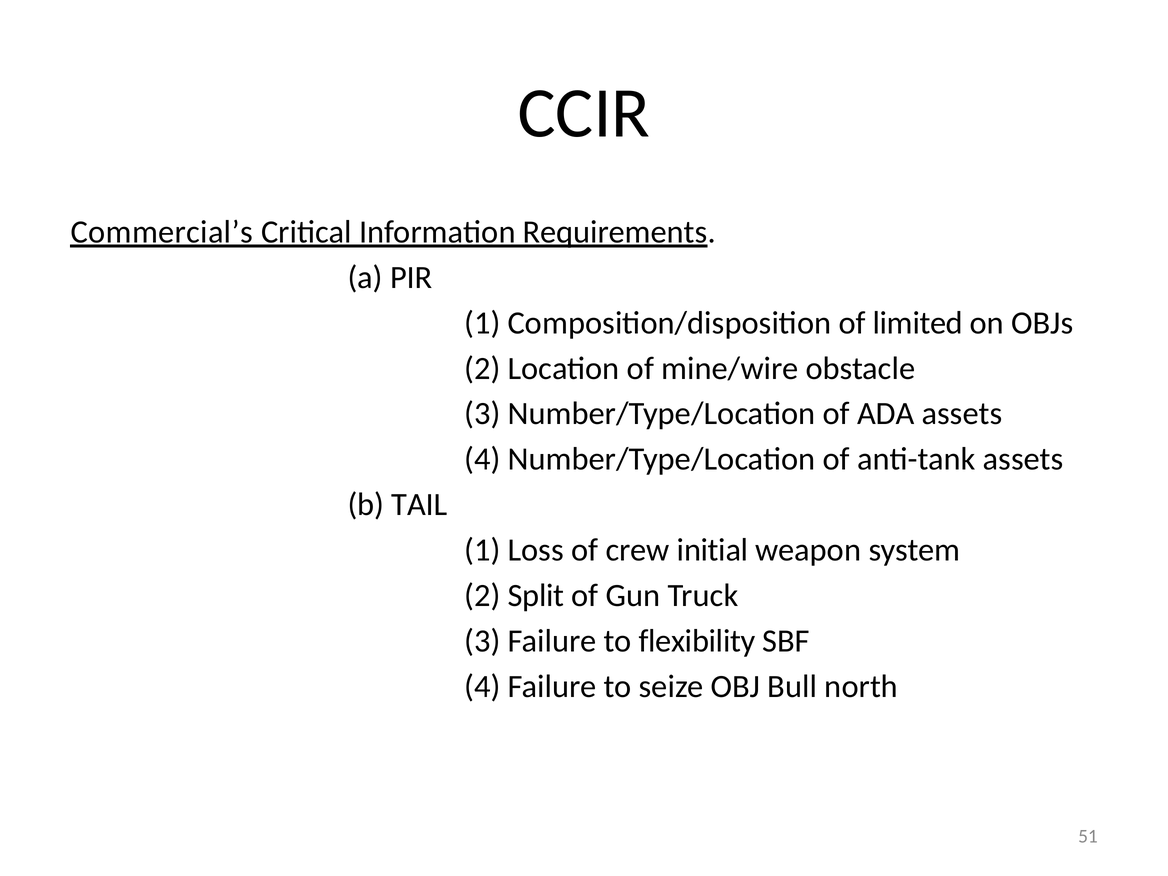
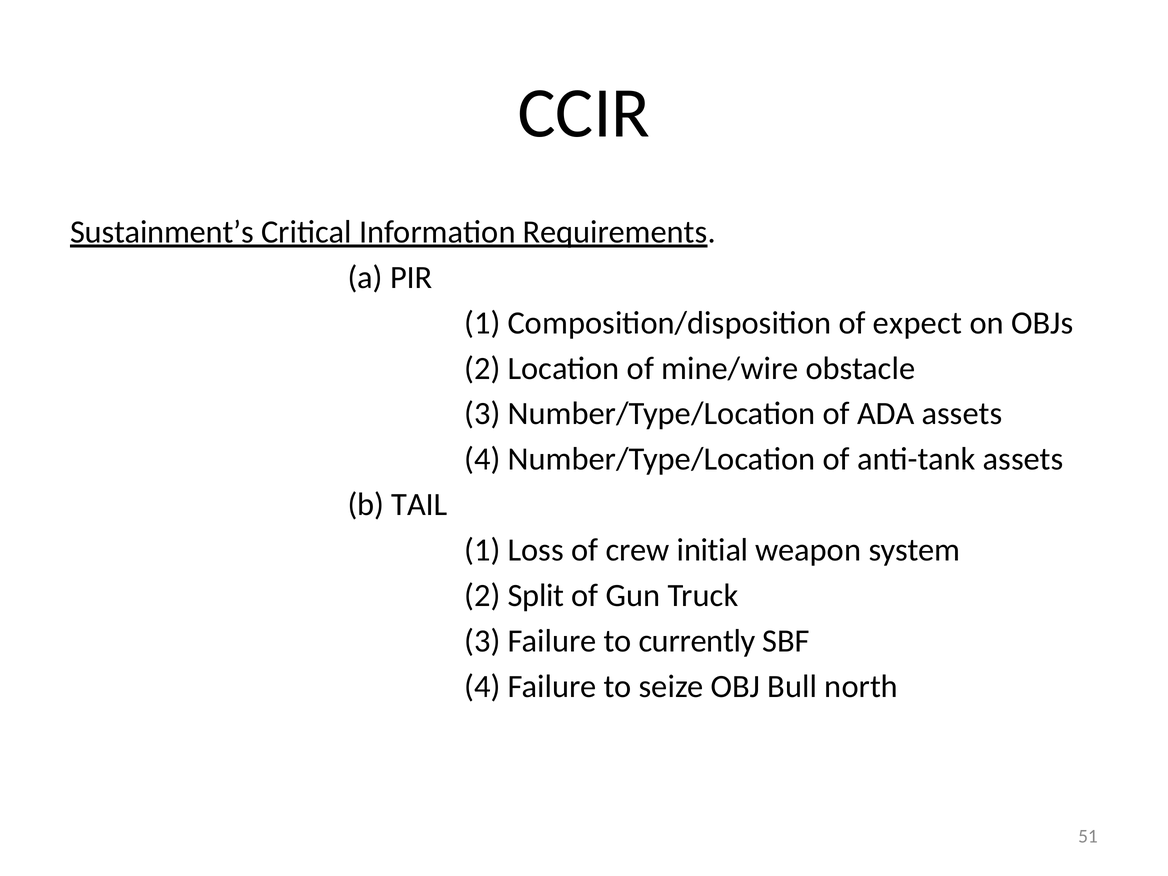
Commercial’s: Commercial’s -> Sustainment’s
limited: limited -> expect
flexibility: flexibility -> currently
